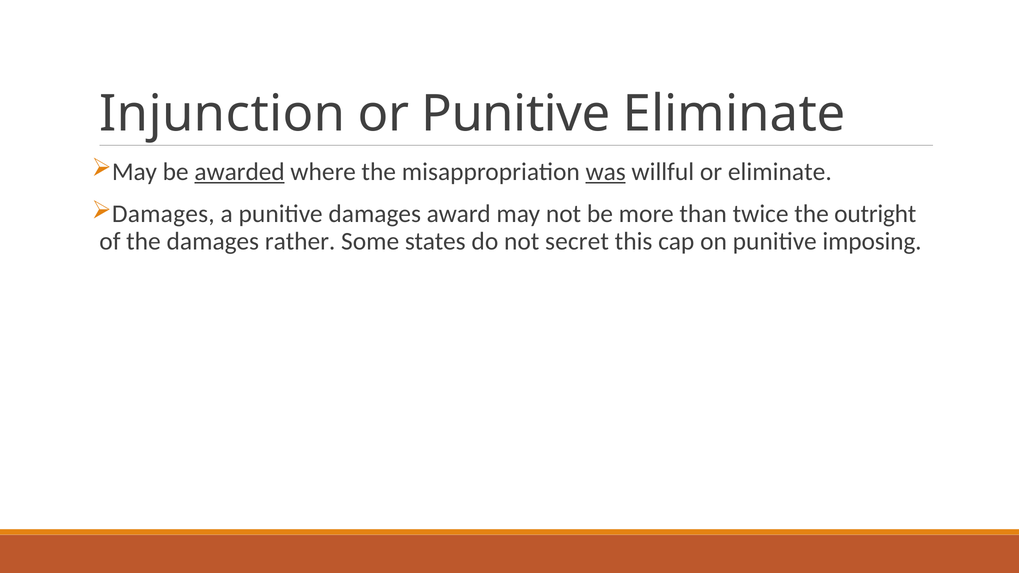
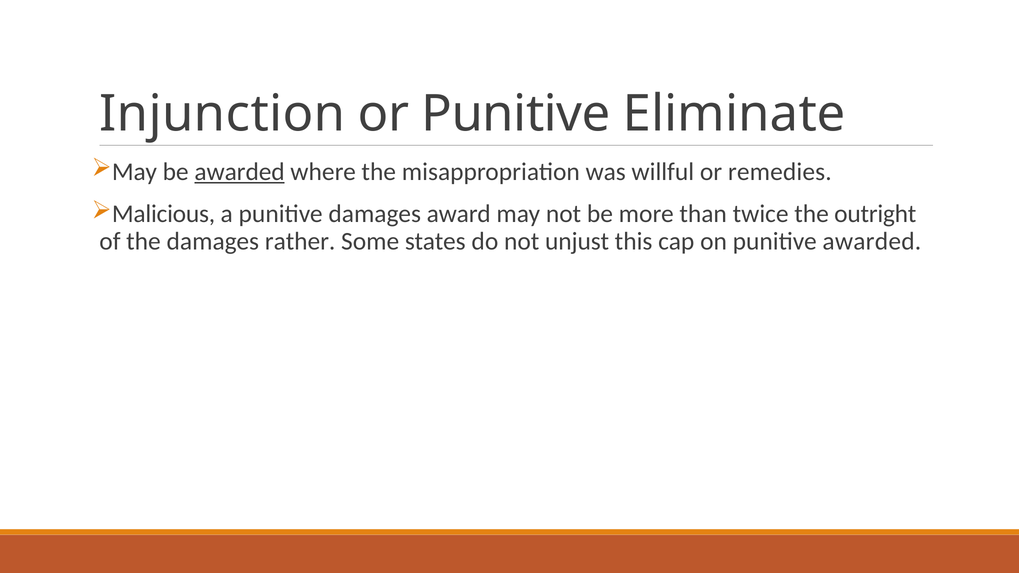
was underline: present -> none
or eliminate: eliminate -> remedies
Damages at (163, 214): Damages -> Malicious
secret: secret -> unjust
punitive imposing: imposing -> awarded
